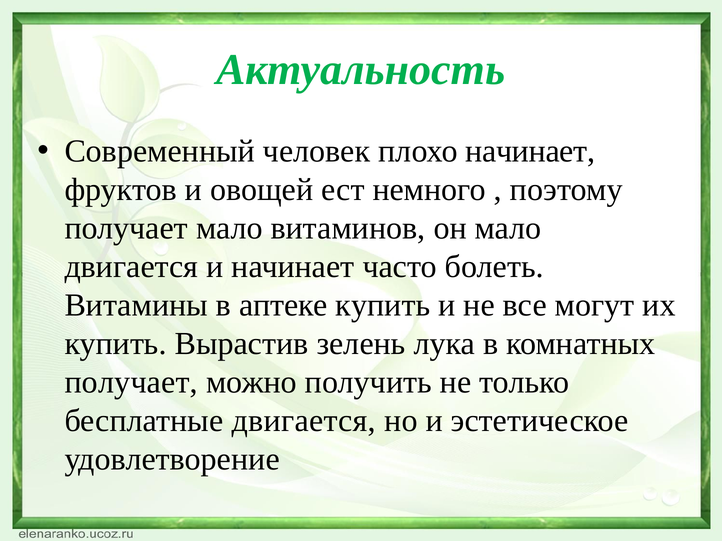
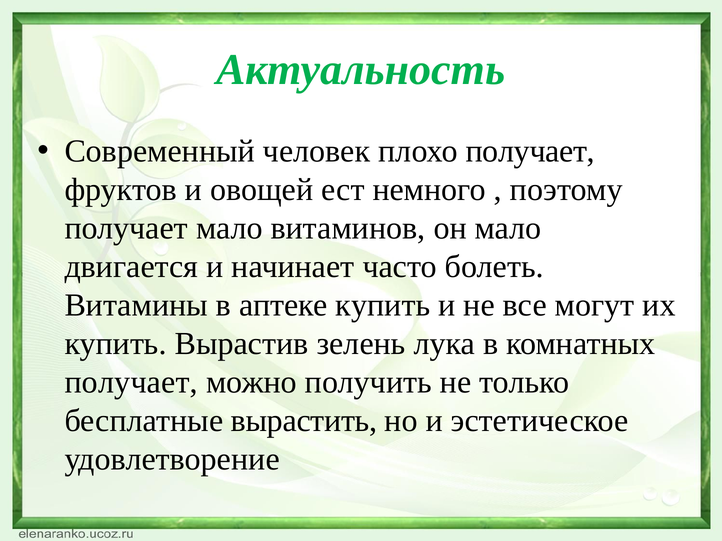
плохо начинает: начинает -> получает
бесплатные двигается: двигается -> вырастить
